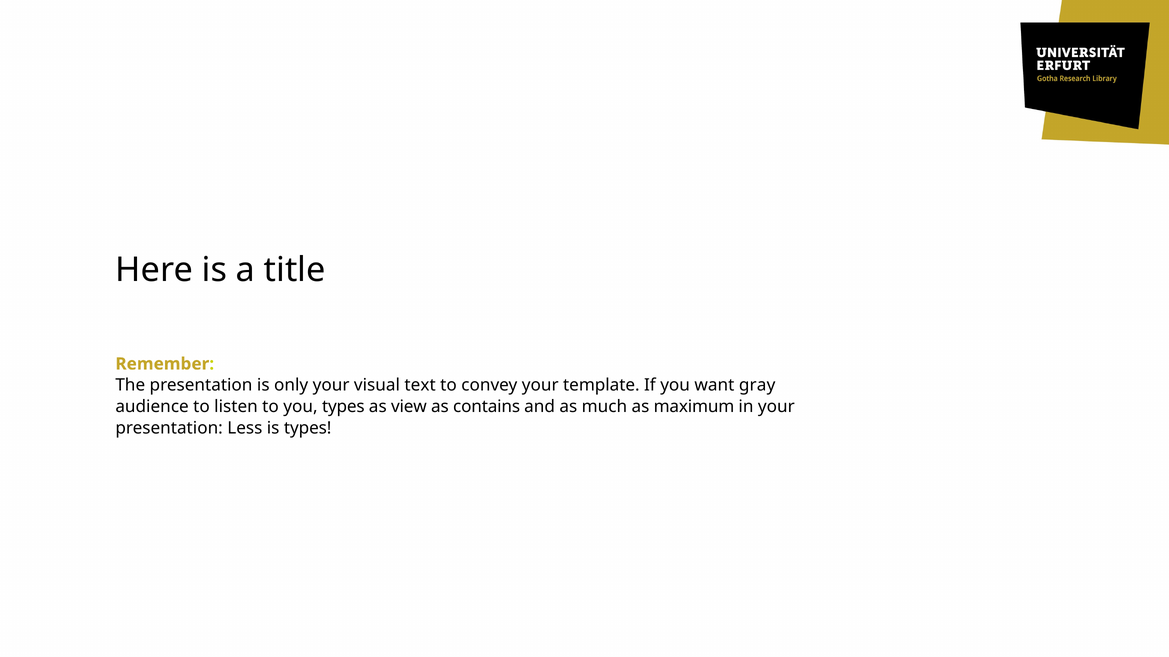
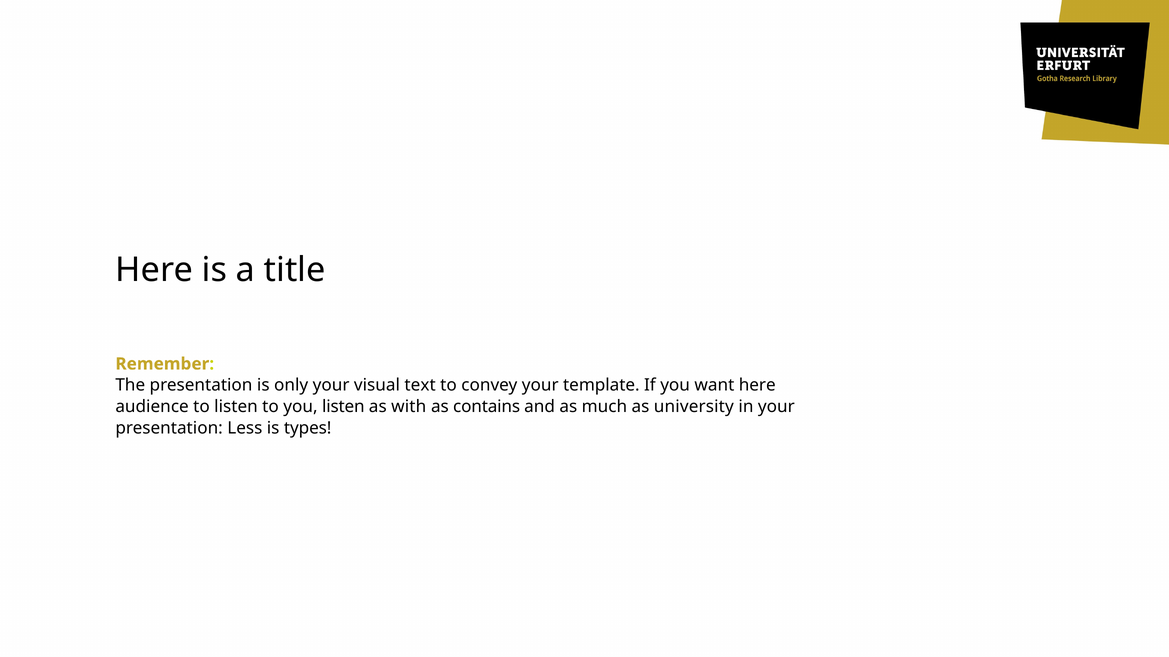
want gray: gray -> here
you types: types -> listen
view: view -> with
maximum: maximum -> university
